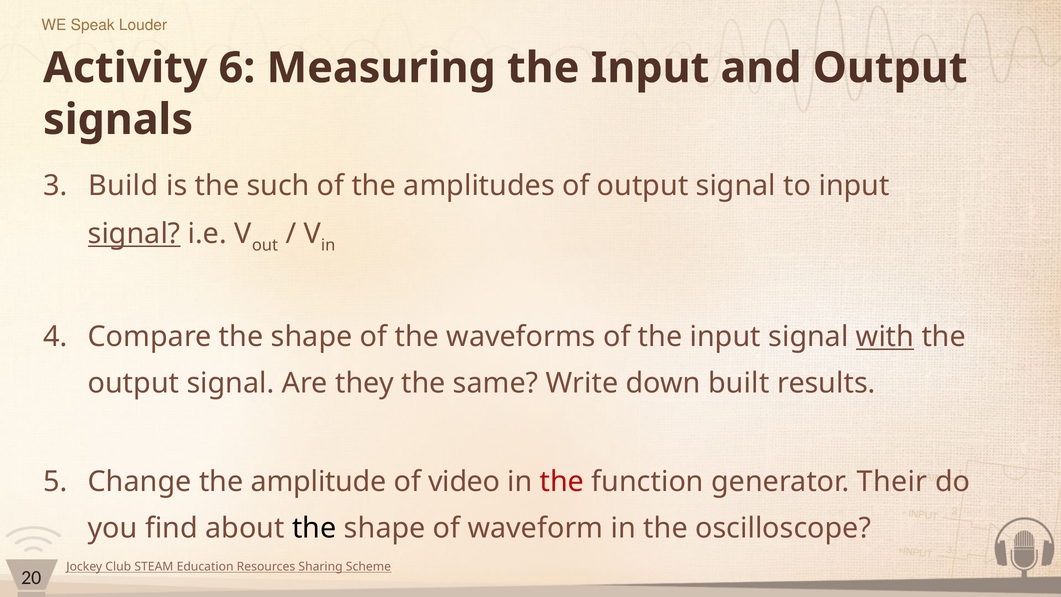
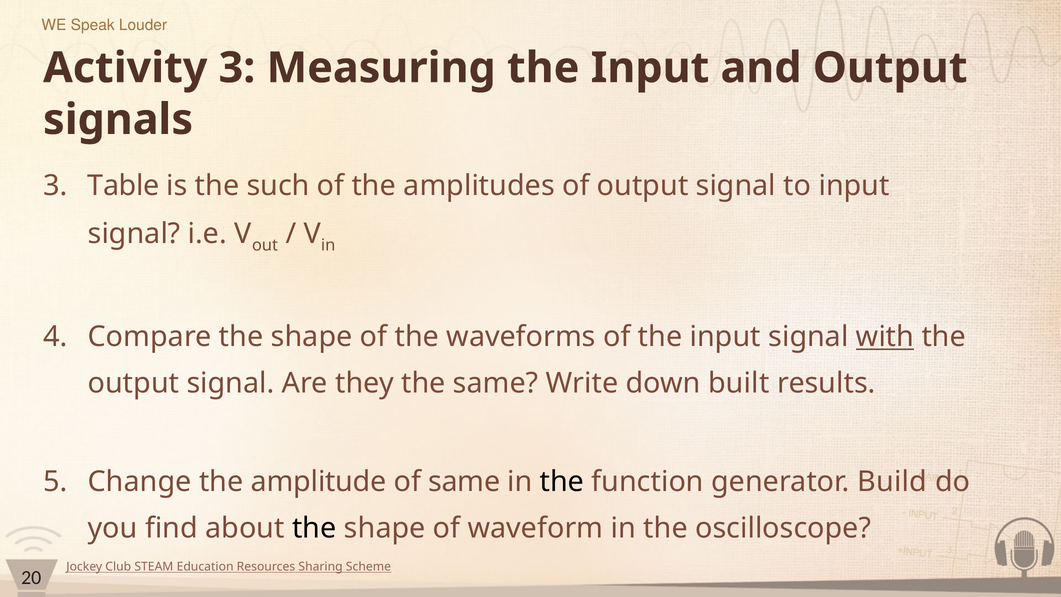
Activity 6: 6 -> 3
Build: Build -> Table
signal at (134, 234) underline: present -> none
of video: video -> same
the at (562, 481) colour: red -> black
Their: Their -> Build
